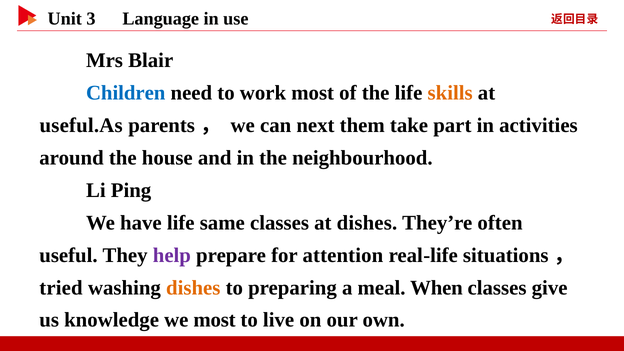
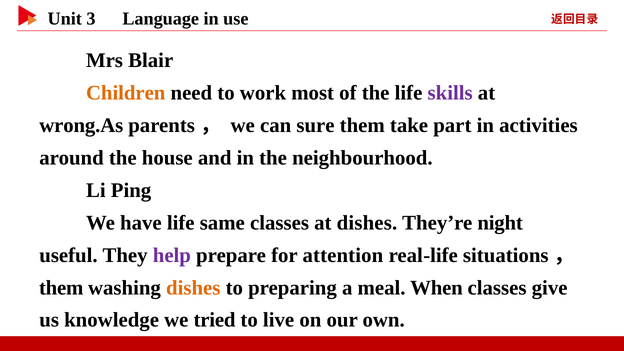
Children colour: blue -> orange
skills colour: orange -> purple
useful.As: useful.As -> wrong.As
next: next -> sure
often: often -> night
tried at (61, 288): tried -> them
we most: most -> tried
